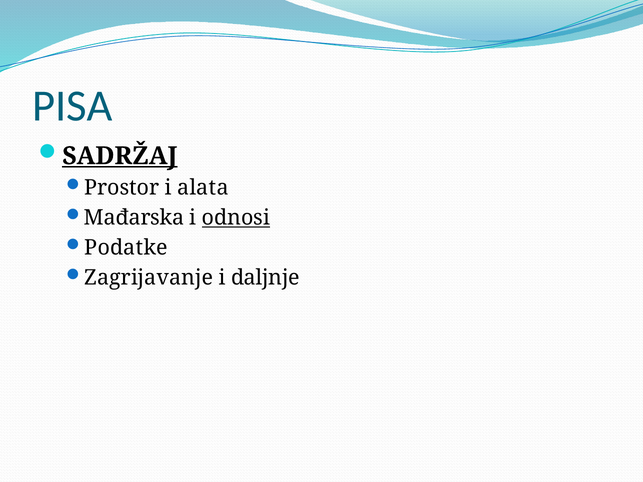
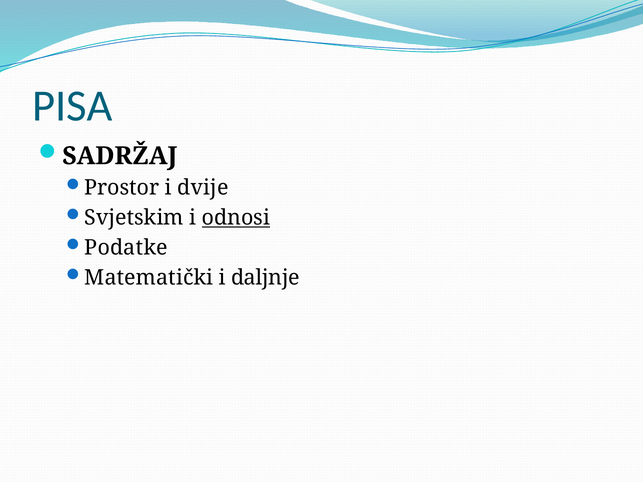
SADRŽAJ underline: present -> none
alata: alata -> dvije
Mađarska: Mađarska -> Svjetskim
Zagrijavanje: Zagrijavanje -> Matematički
